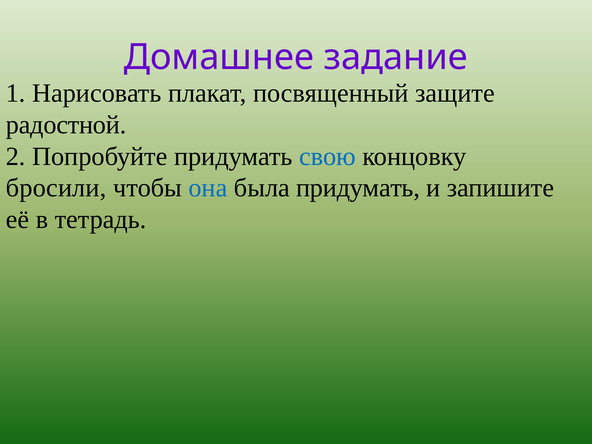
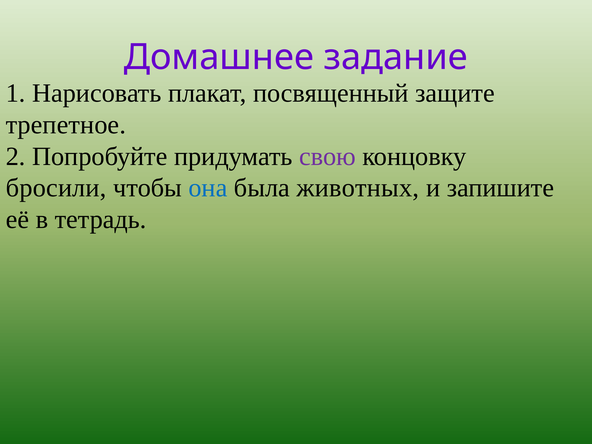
радостной: радостной -> трепетное
свою colour: blue -> purple
была придумать: придумать -> животных
